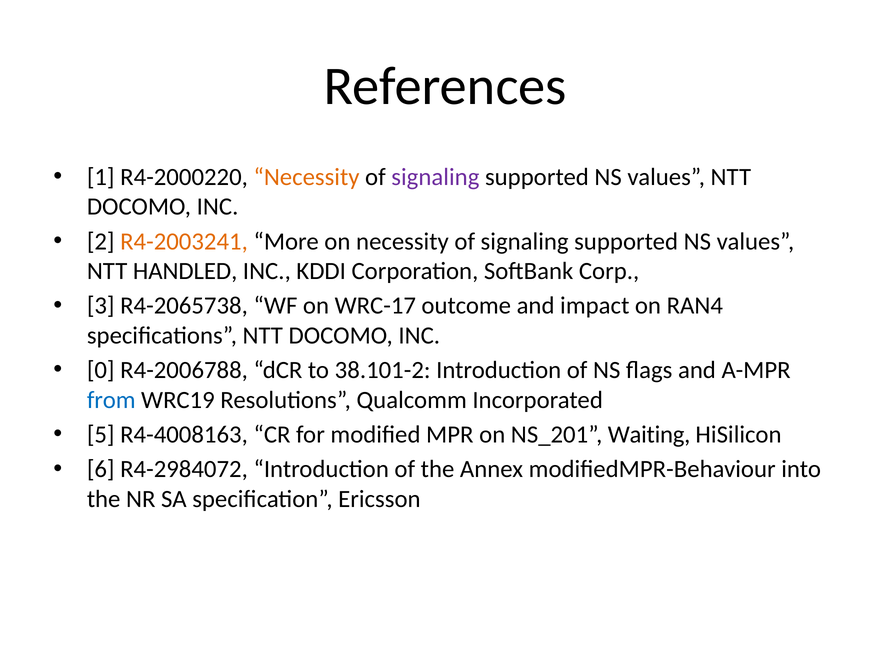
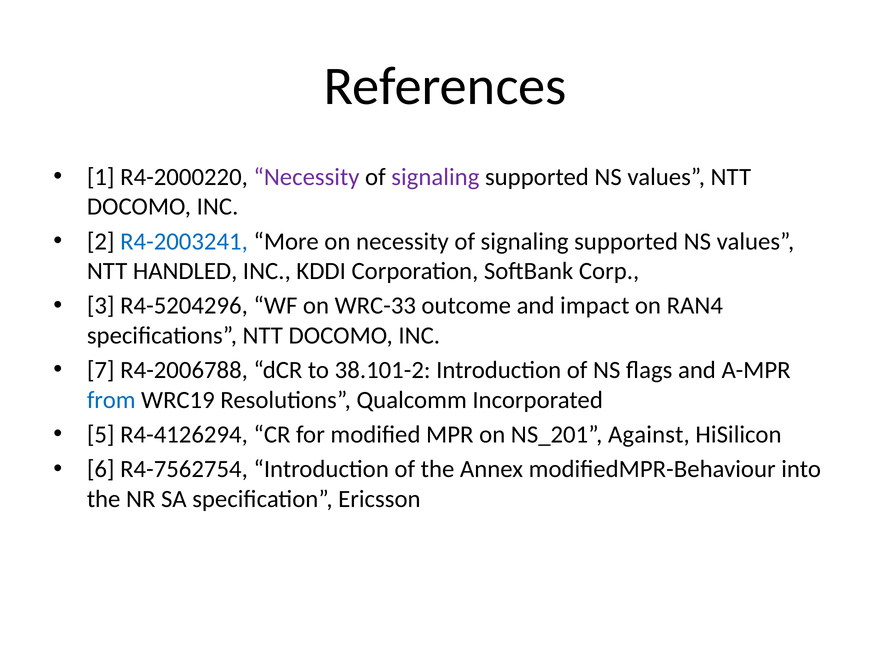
Necessity at (307, 177) colour: orange -> purple
R4-2003241 colour: orange -> blue
R4-2065738: R4-2065738 -> R4-5204296
WRC-17: WRC-17 -> WRC-33
0: 0 -> 7
R4-4008163: R4-4008163 -> R4-4126294
Waiting: Waiting -> Against
R4-2984072: R4-2984072 -> R4-7562754
